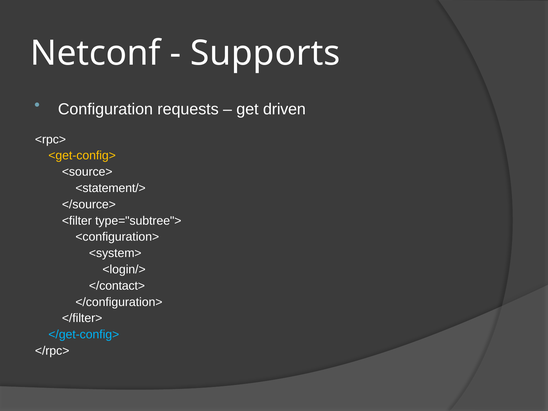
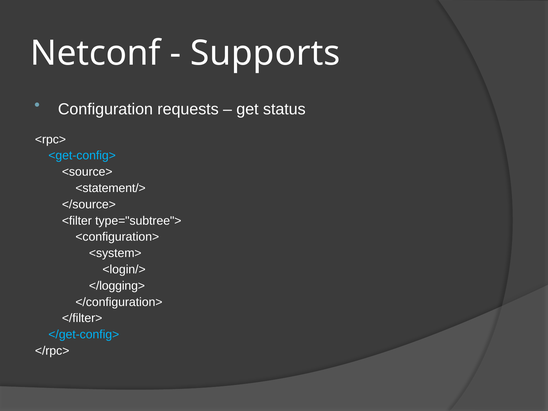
driven: driven -> status
<get-config> colour: yellow -> light blue
</contact>: </contact> -> </logging>
